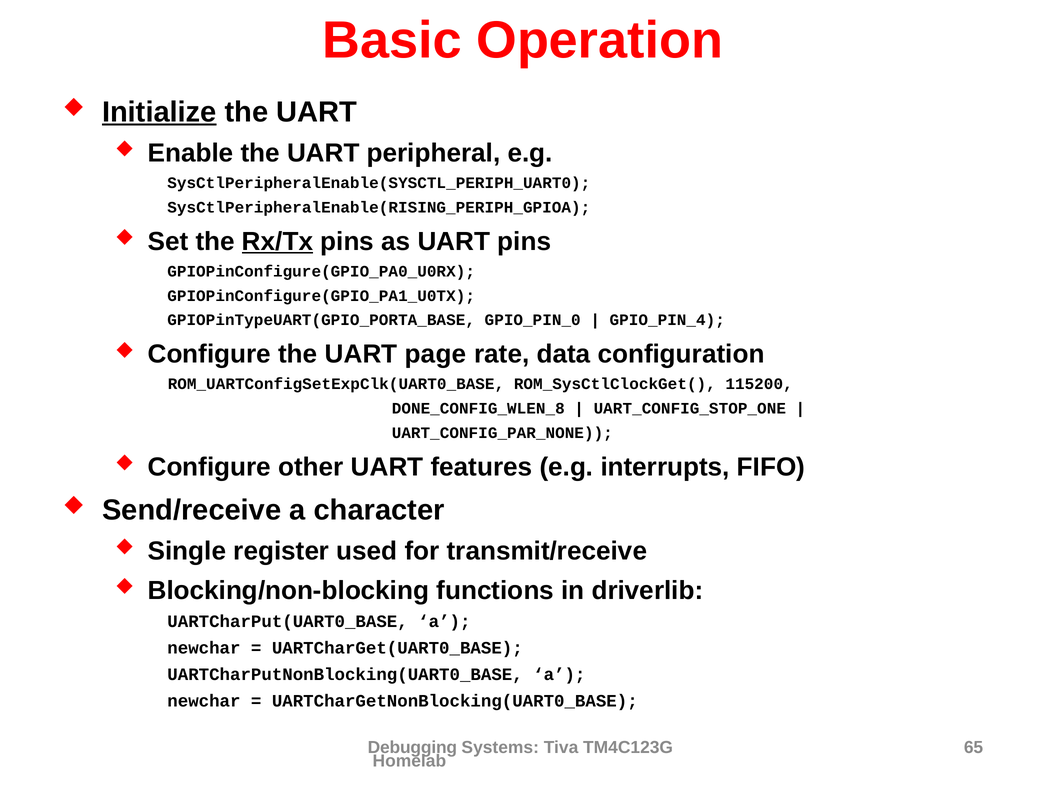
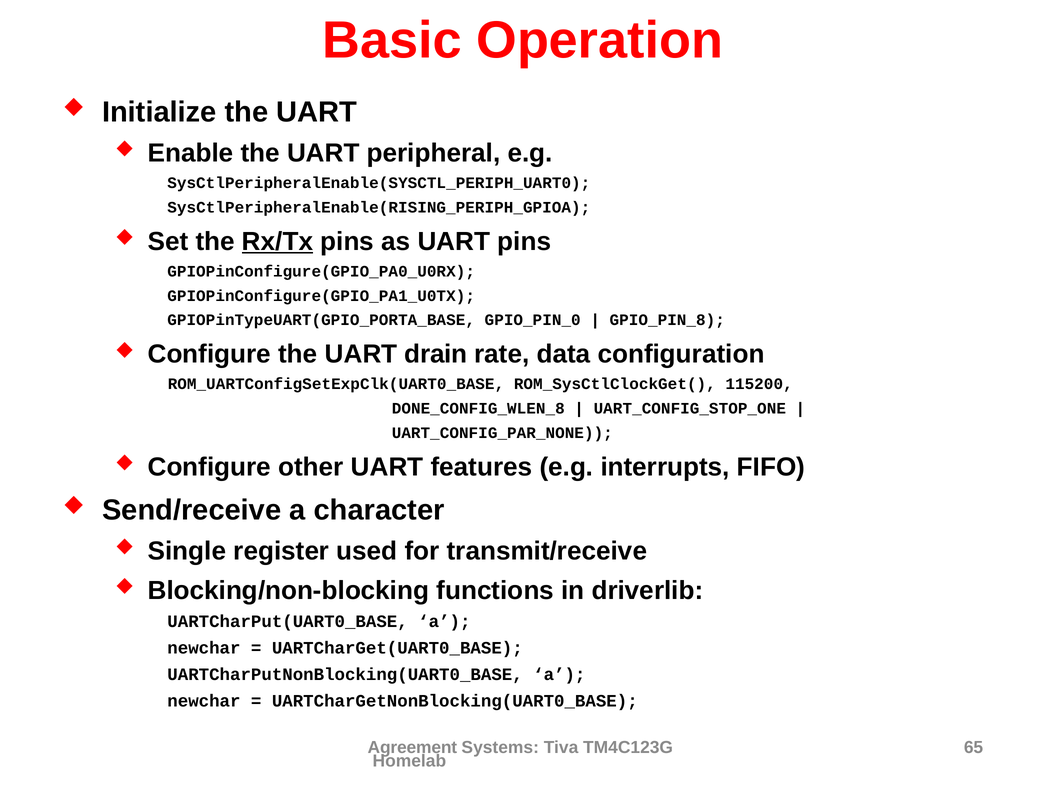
Initialize underline: present -> none
GPIO_PIN_4: GPIO_PIN_4 -> GPIO_PIN_8
page: page -> drain
Debugging: Debugging -> Agreement
